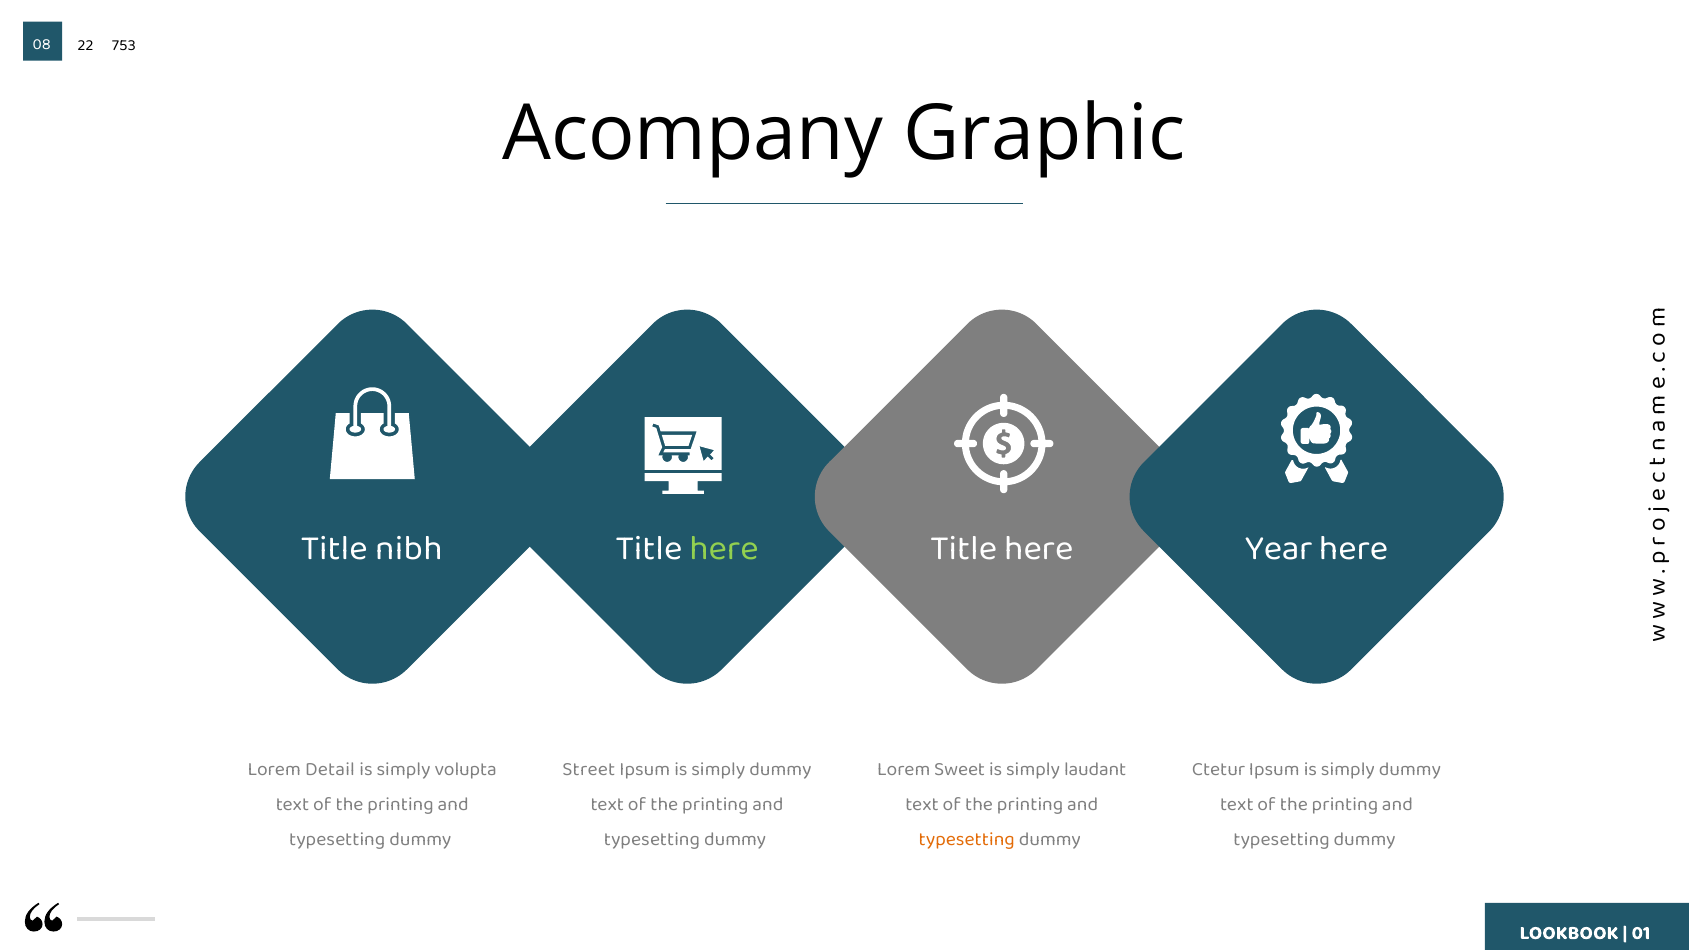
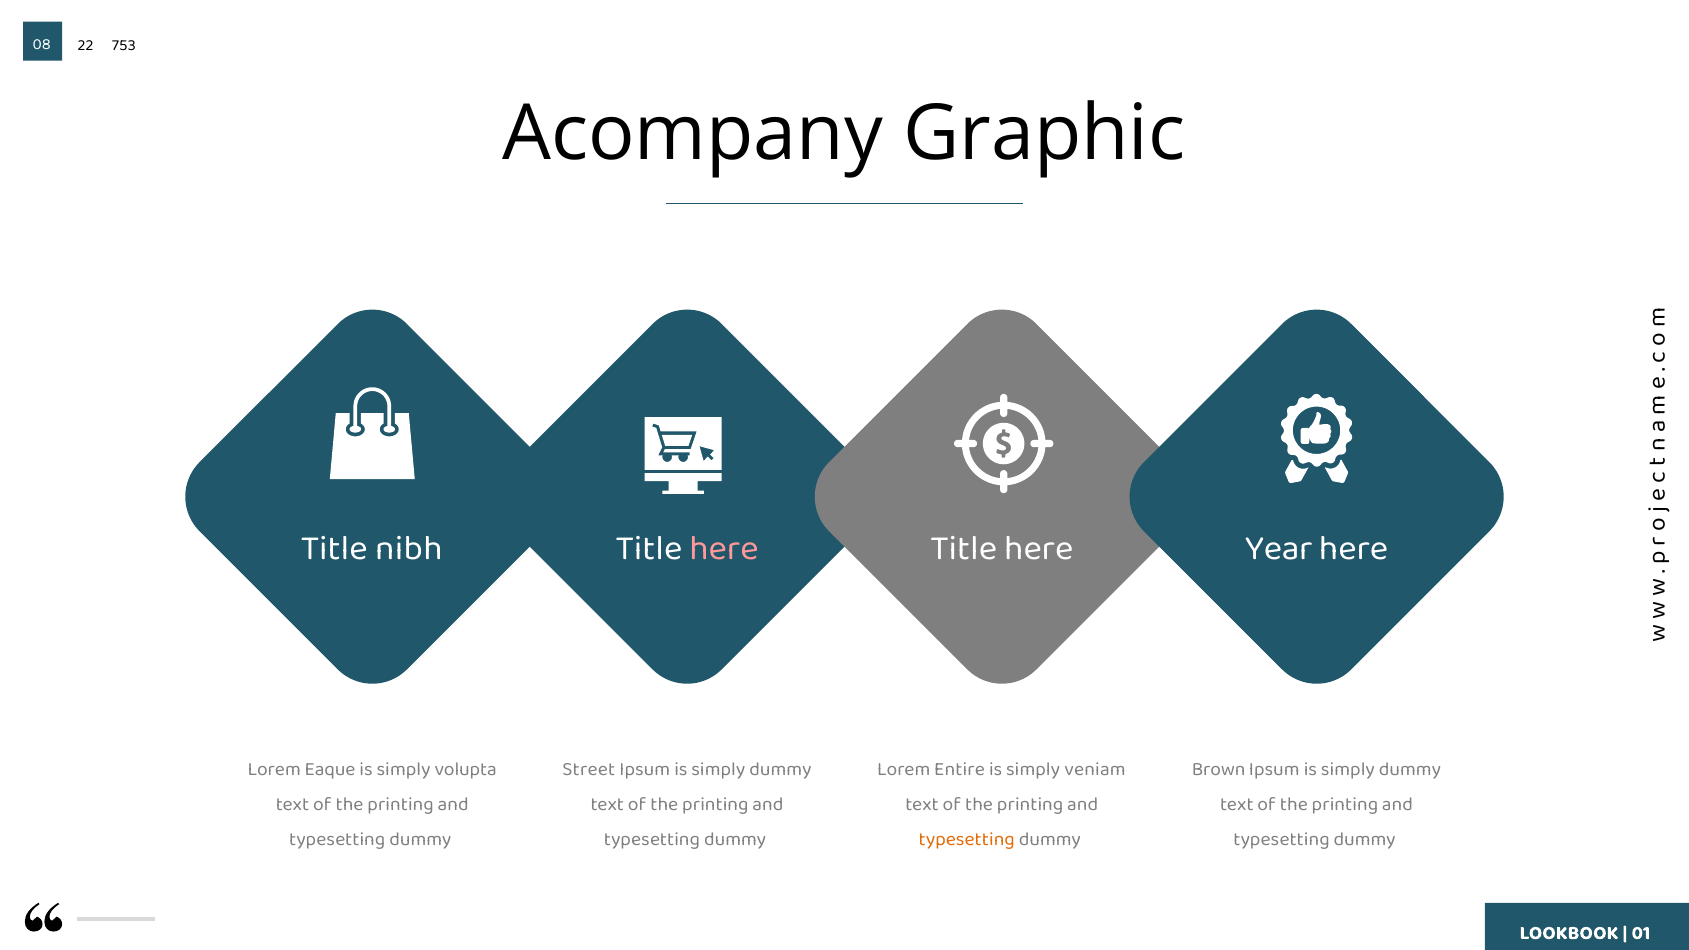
here at (724, 548) colour: light green -> pink
Detail: Detail -> Eaque
Sweet: Sweet -> Entire
laudant: laudant -> veniam
Ctetur: Ctetur -> Brown
